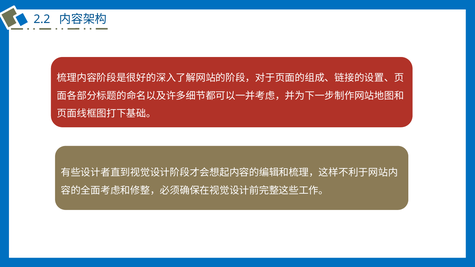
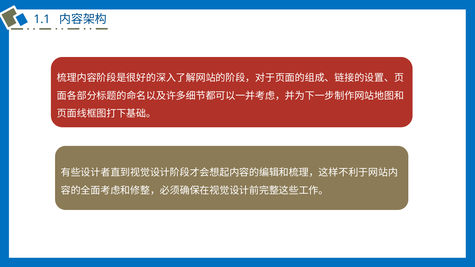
2.2: 2.2 -> 1.1
